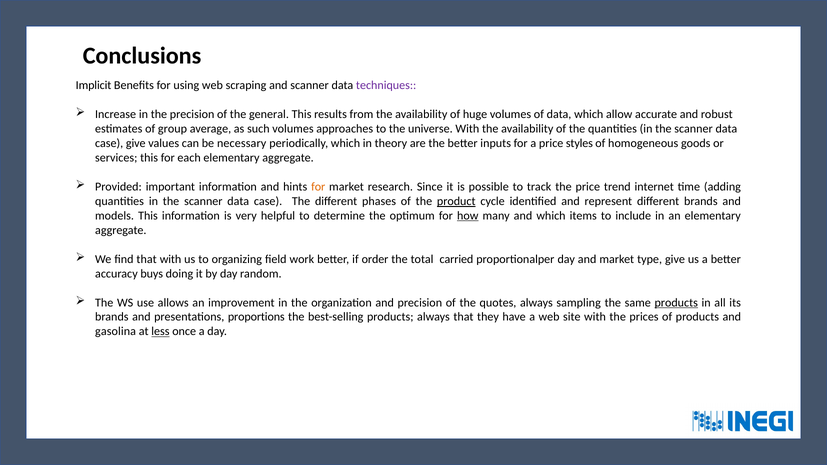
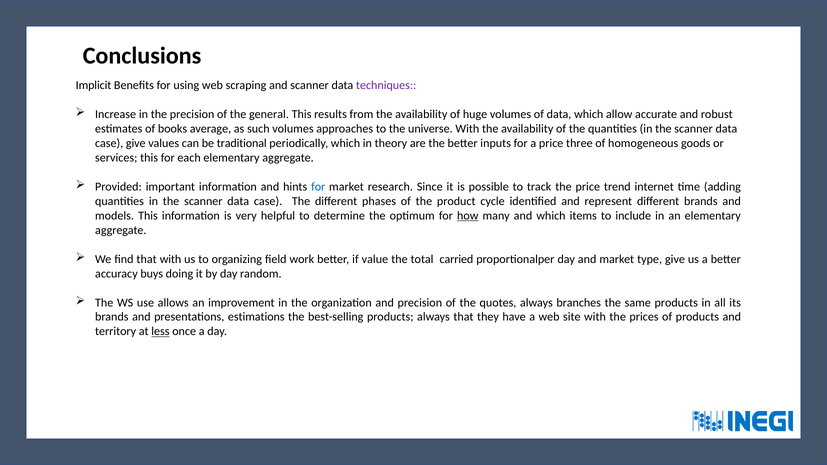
group: group -> books
necessary: necessary -> traditional
styles: styles -> three
for at (318, 187) colour: orange -> blue
product underline: present -> none
order: order -> value
sampling: sampling -> branches
products at (676, 303) underline: present -> none
proportions: proportions -> estimations
gasolina: gasolina -> territory
